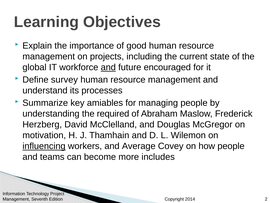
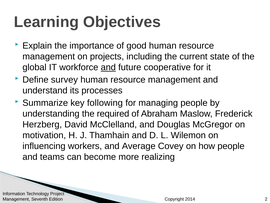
encouraged: encouraged -> cooperative
amiables: amiables -> following
influencing underline: present -> none
includes: includes -> realizing
